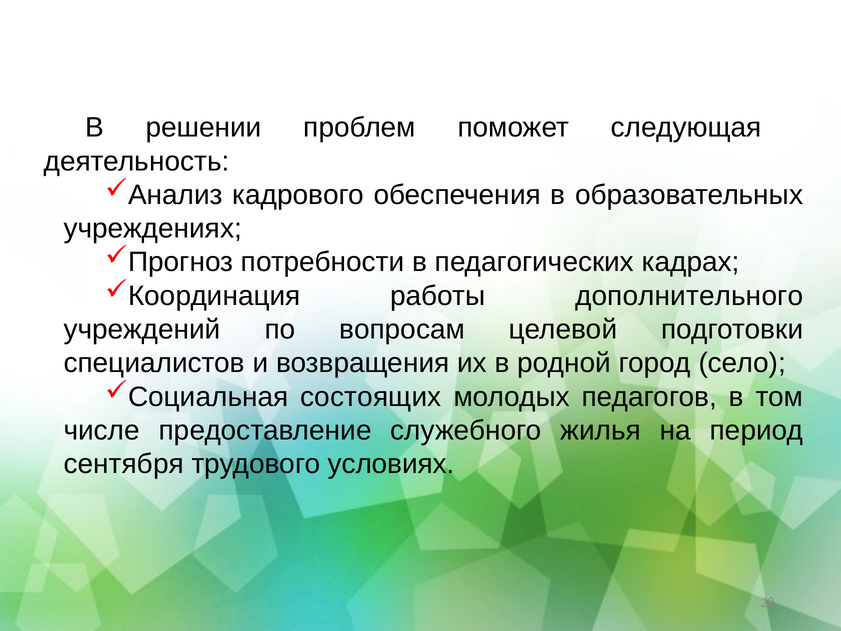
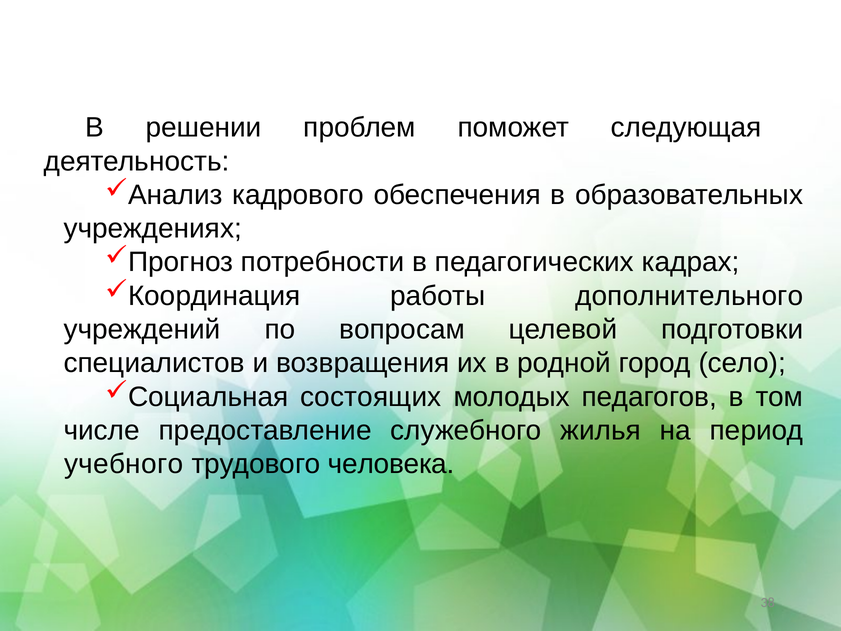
сентября: сентября -> учебного
условиях: условиях -> человека
